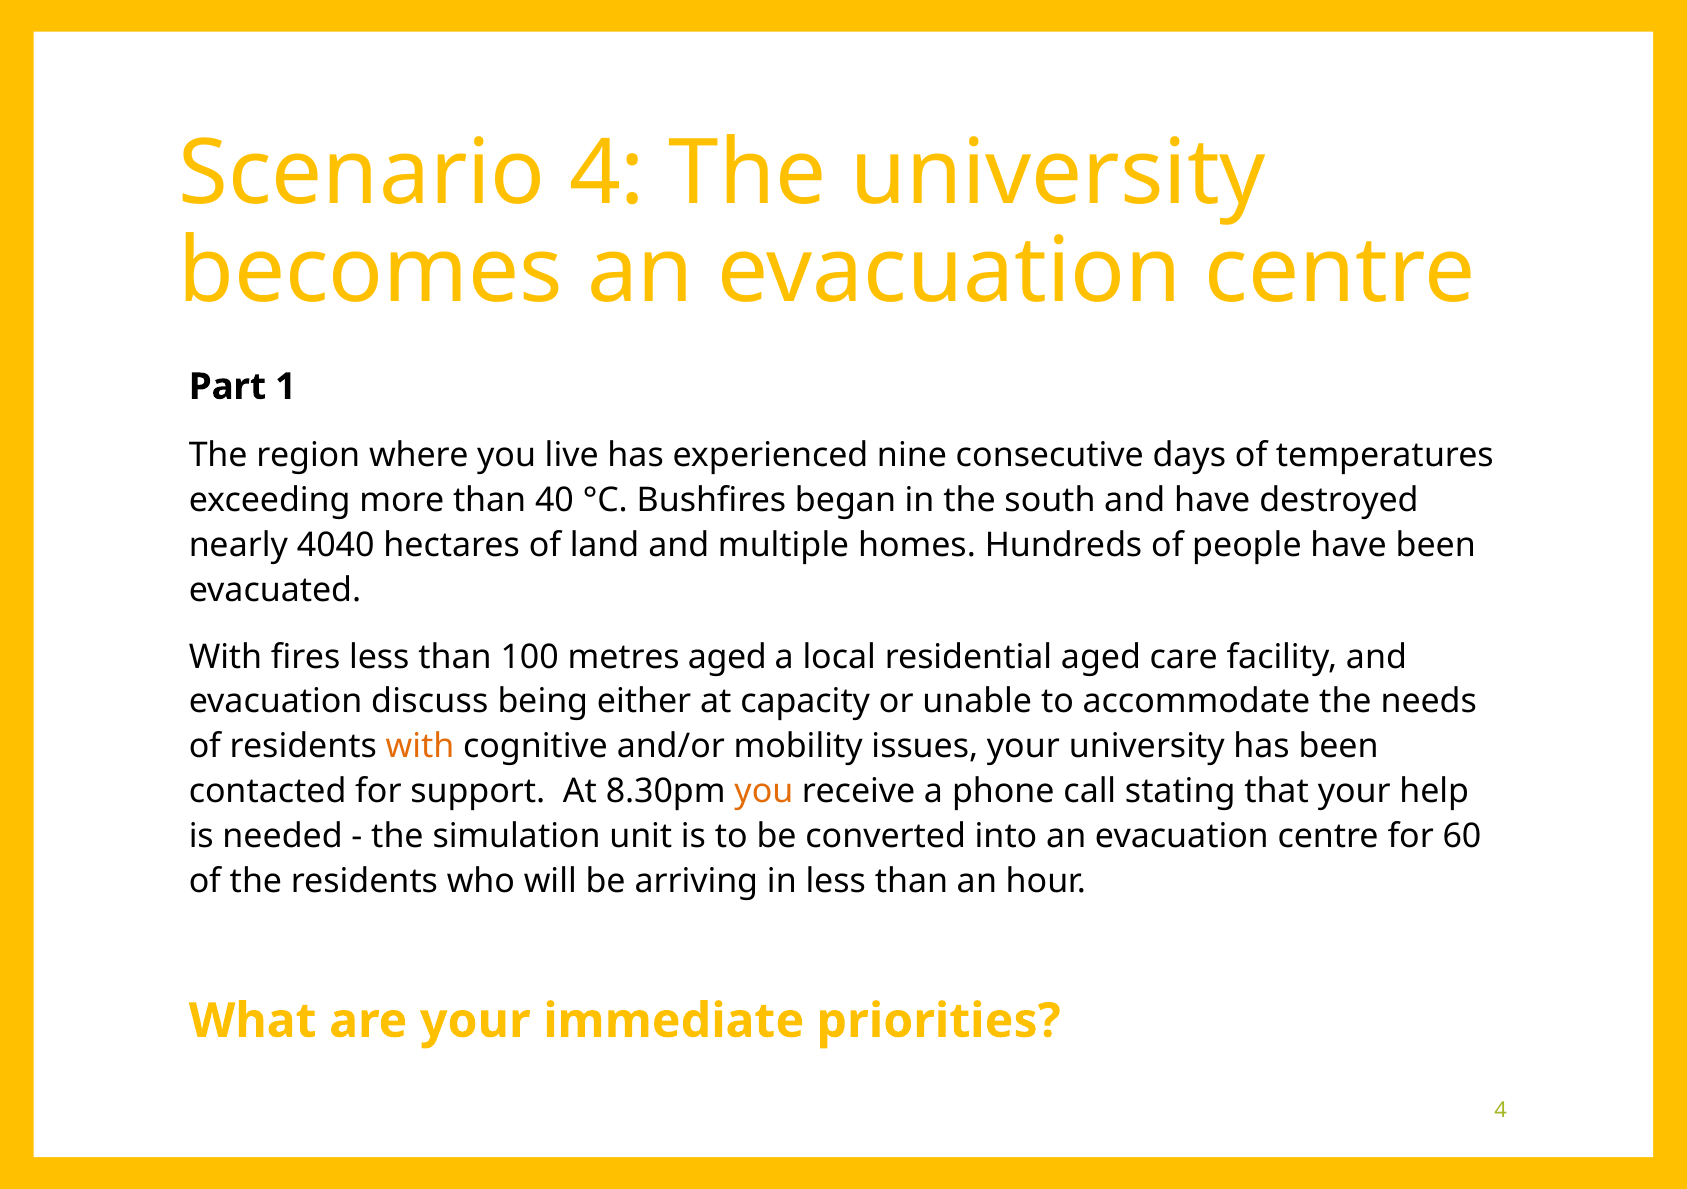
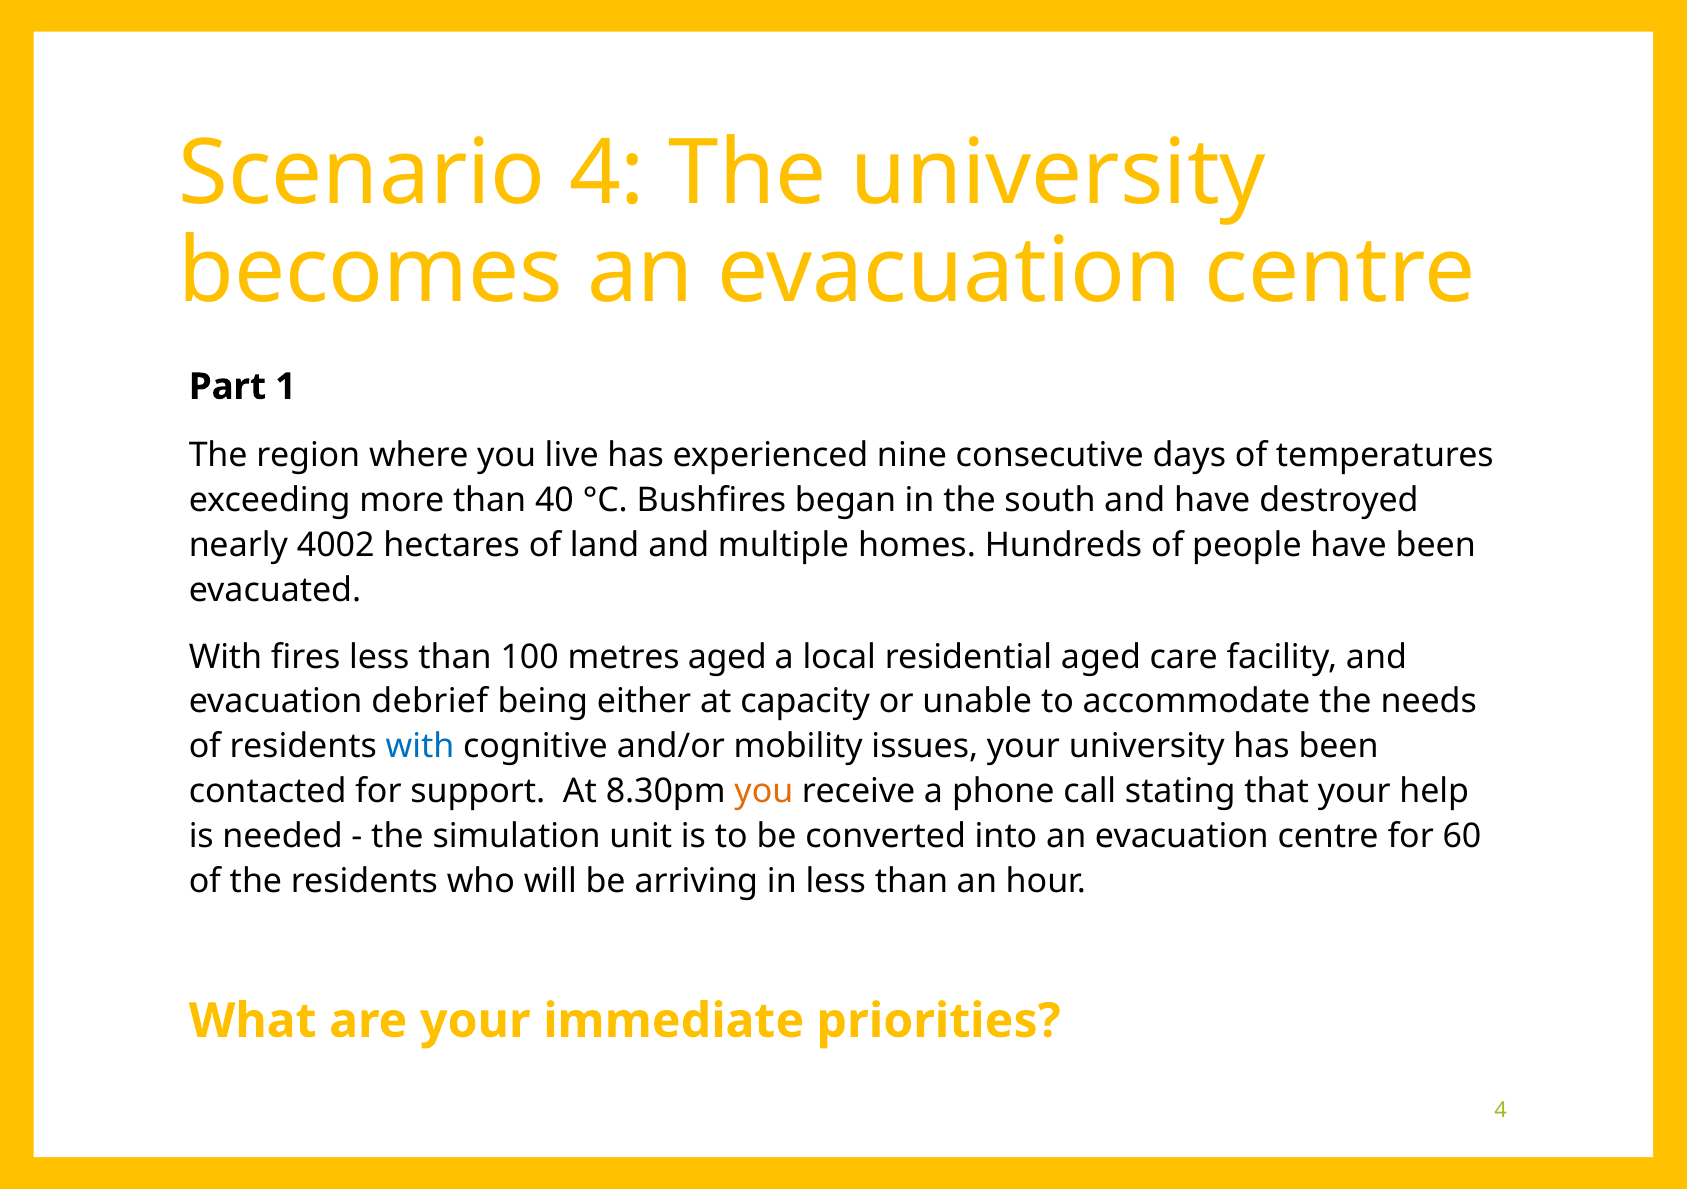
4040: 4040 -> 4002
discuss: discuss -> debrief
with at (420, 747) colour: orange -> blue
